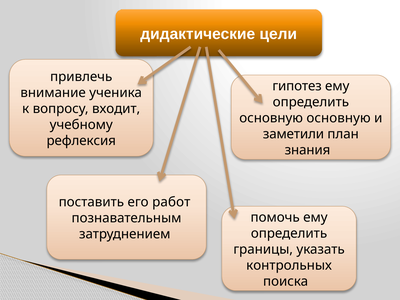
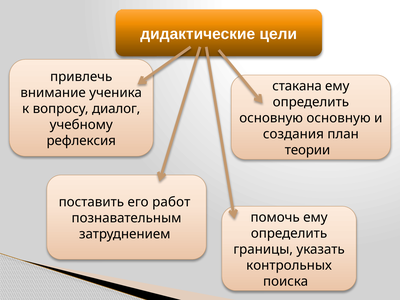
гипотез: гипотез -> стакана
входит: входит -> диалог
заметили: заметили -> создания
знания: знания -> теории
